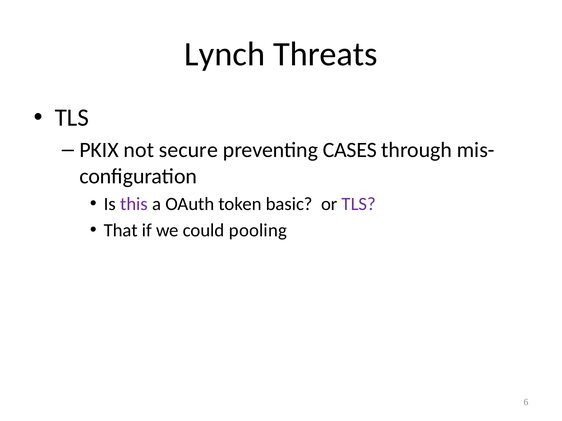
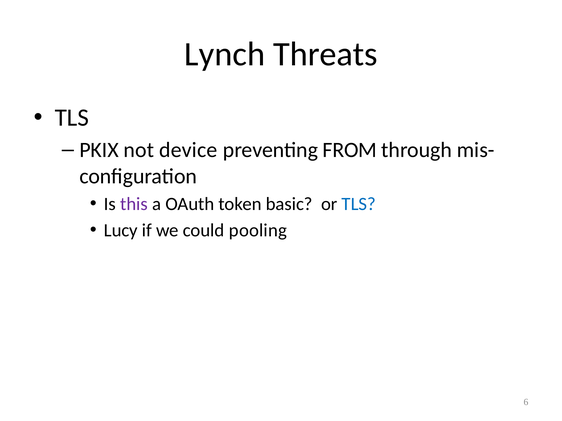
secure: secure -> device
CASES: CASES -> FROM
TLS at (359, 204) colour: purple -> blue
That: That -> Lucy
